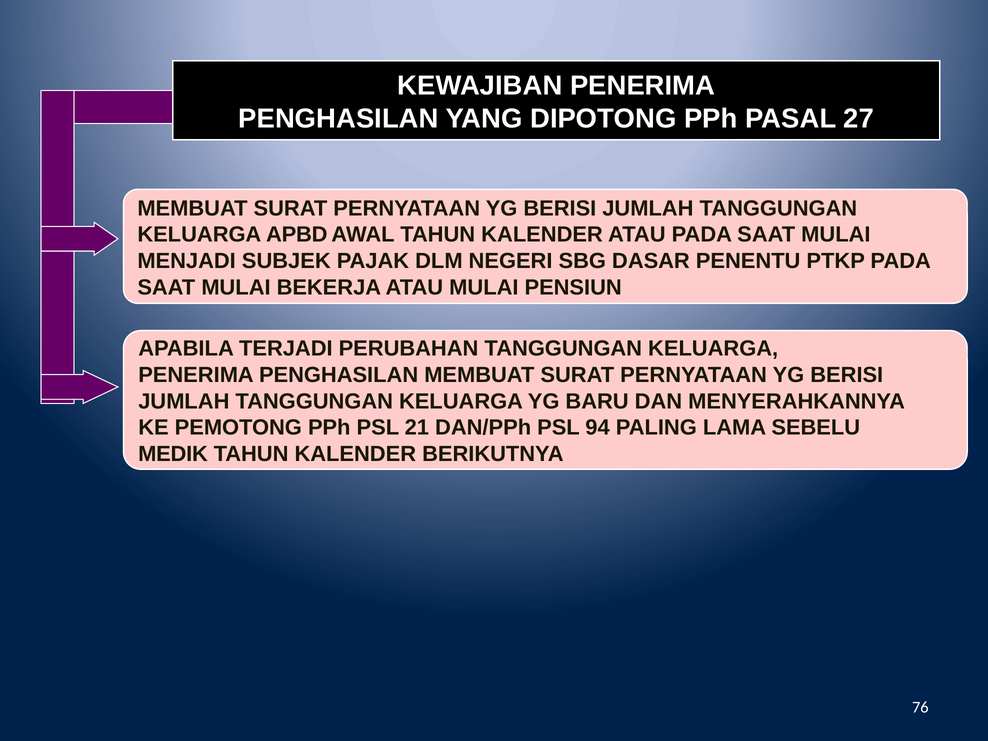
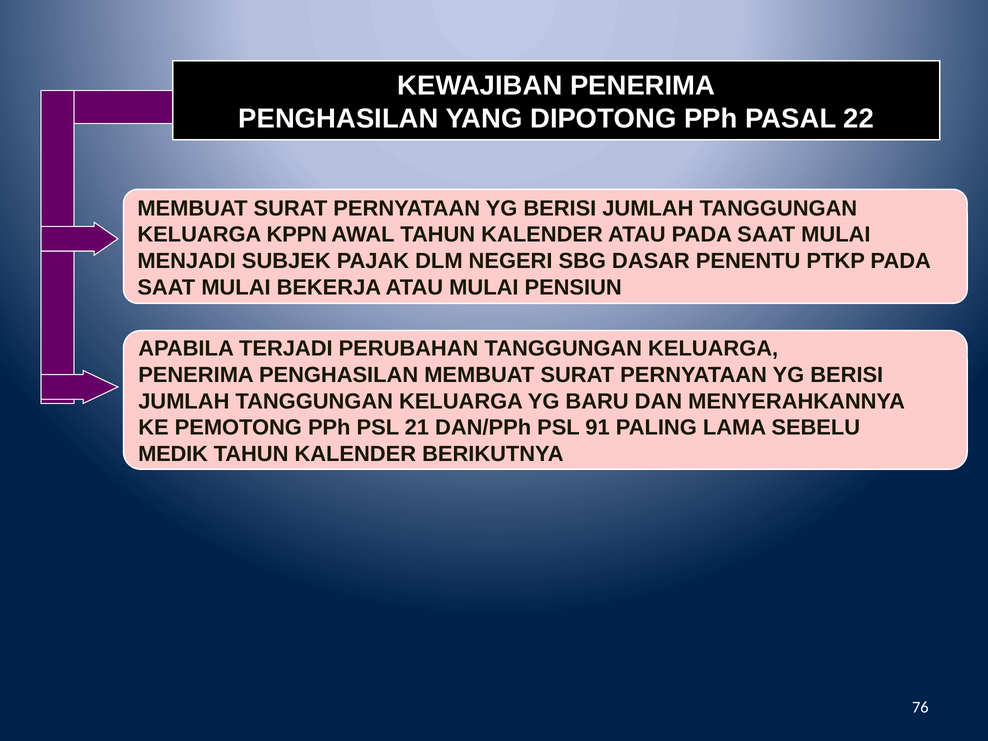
27: 27 -> 22
APBD: APBD -> KPPN
94: 94 -> 91
